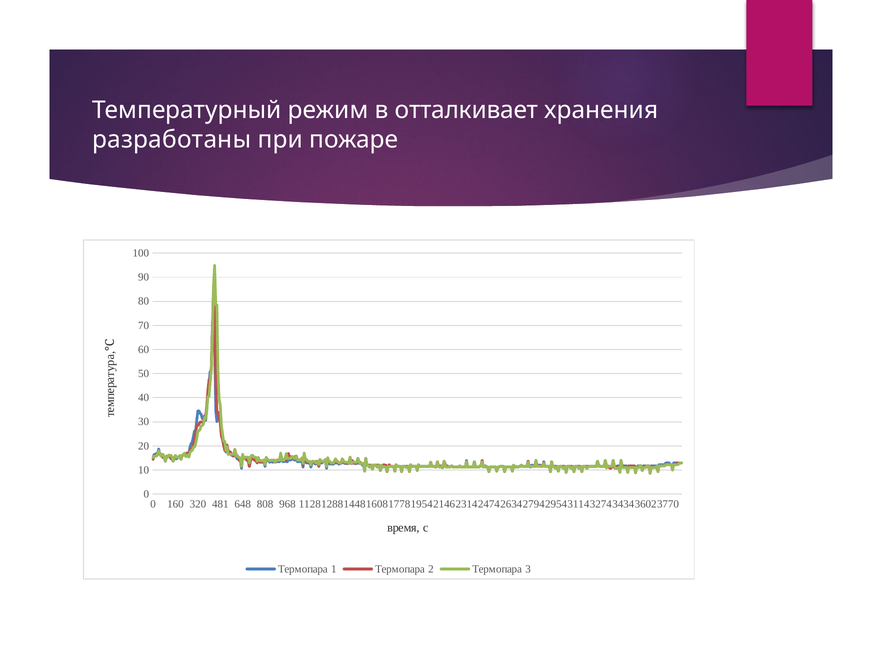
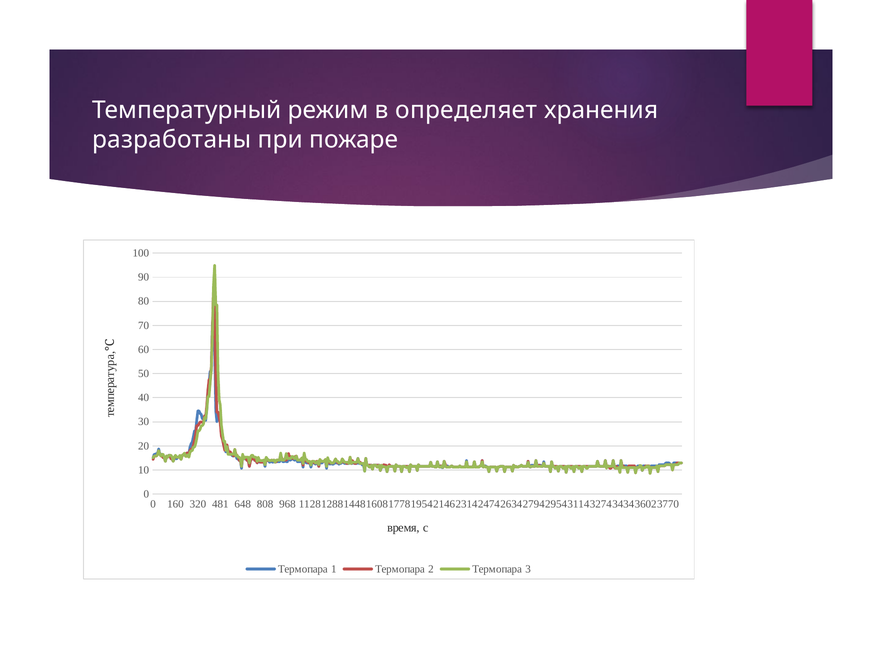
отталкивает: отталкивает -> определяет
